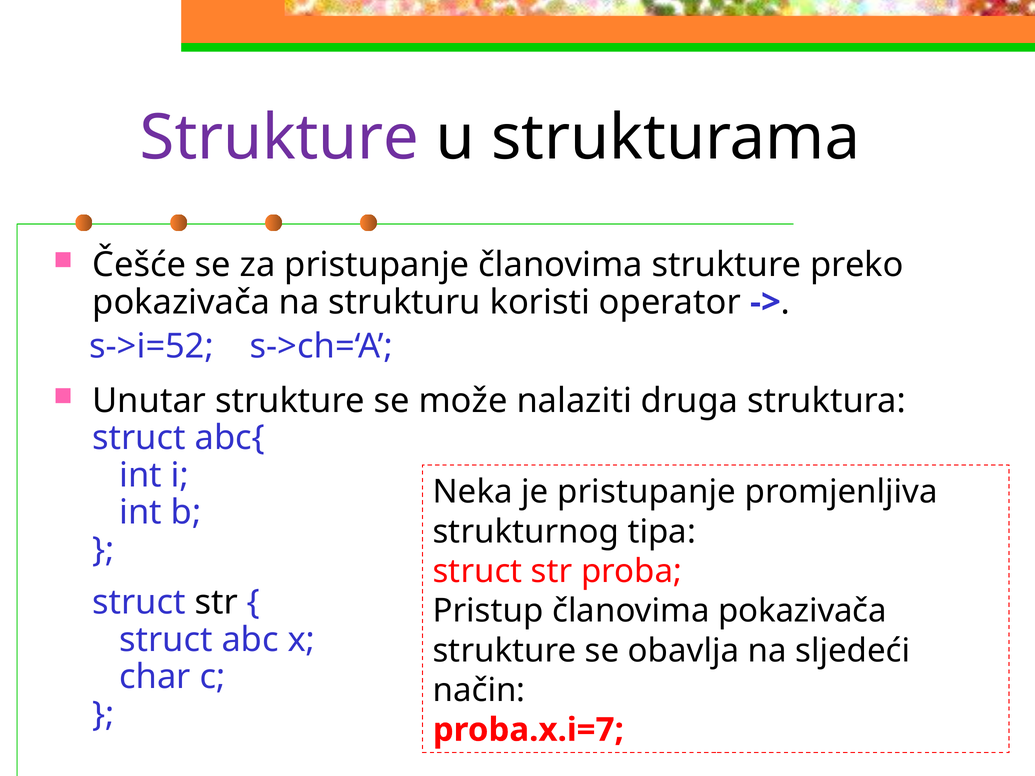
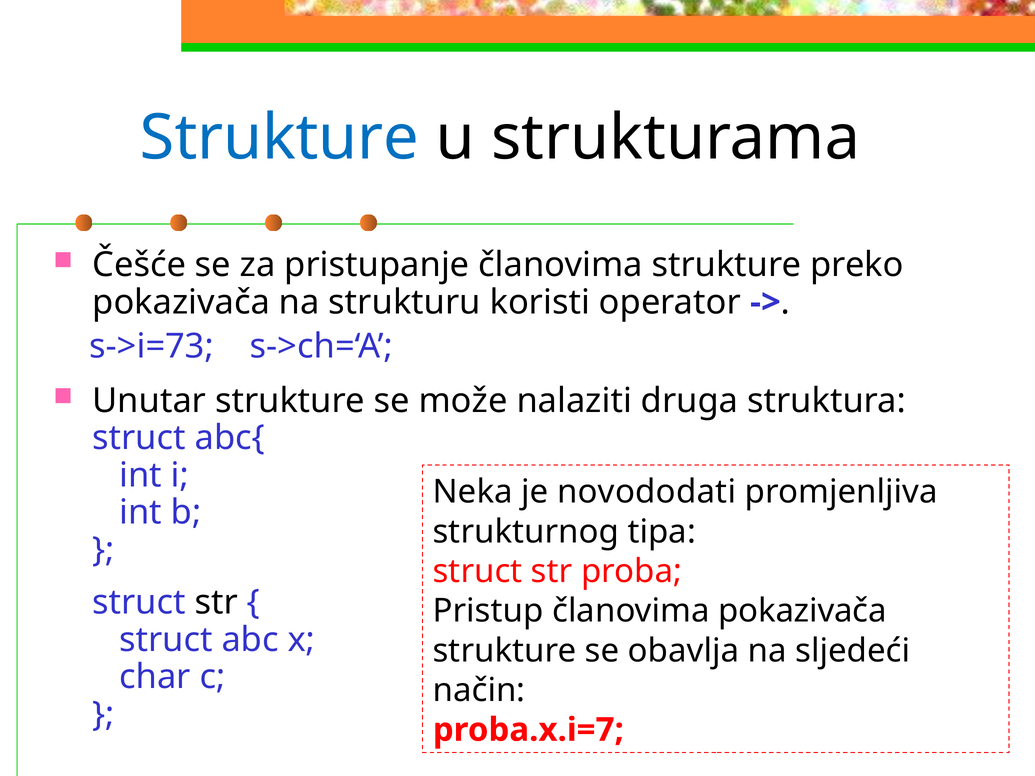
Strukture at (279, 138) colour: purple -> blue
s->i=52: s->i=52 -> s->i=73
je pristupanje: pristupanje -> novododati
